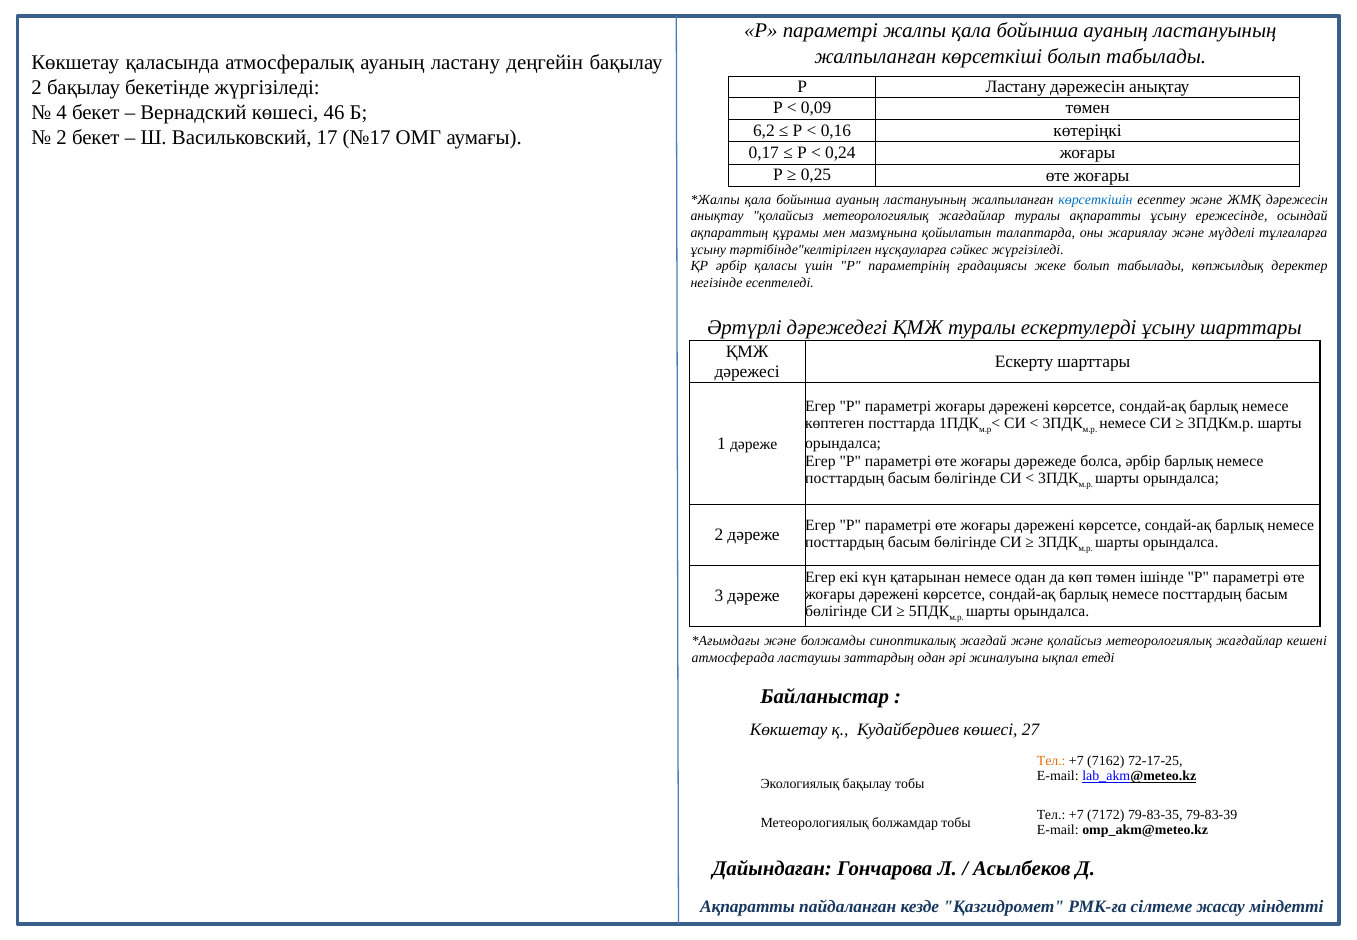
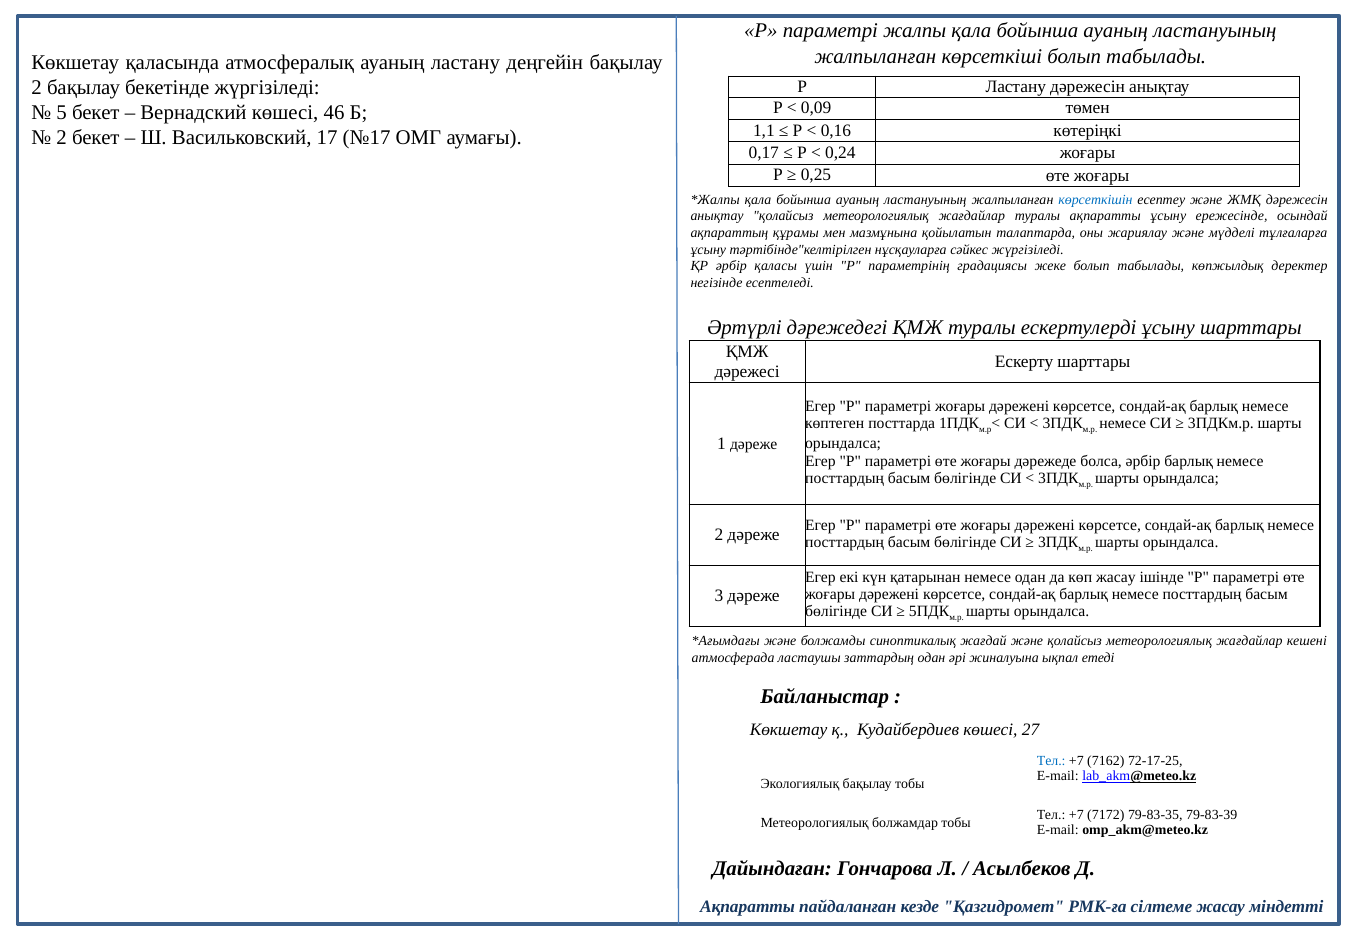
4: 4 -> 5
6,2: 6,2 -> 1,1
көп төмен: төмен -> жасау
Тел at (1051, 760) colour: orange -> blue
